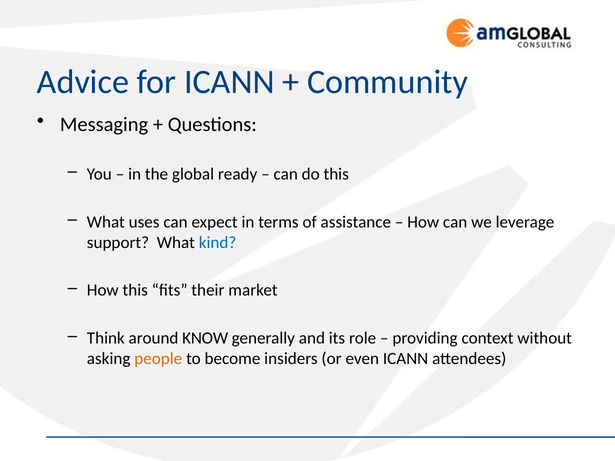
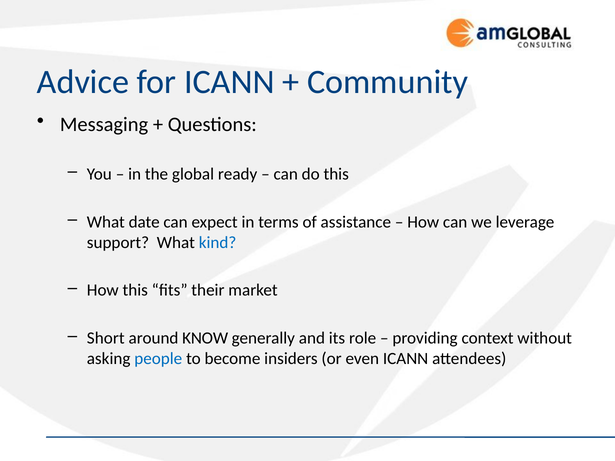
uses: uses -> date
Think: Think -> Short
people colour: orange -> blue
